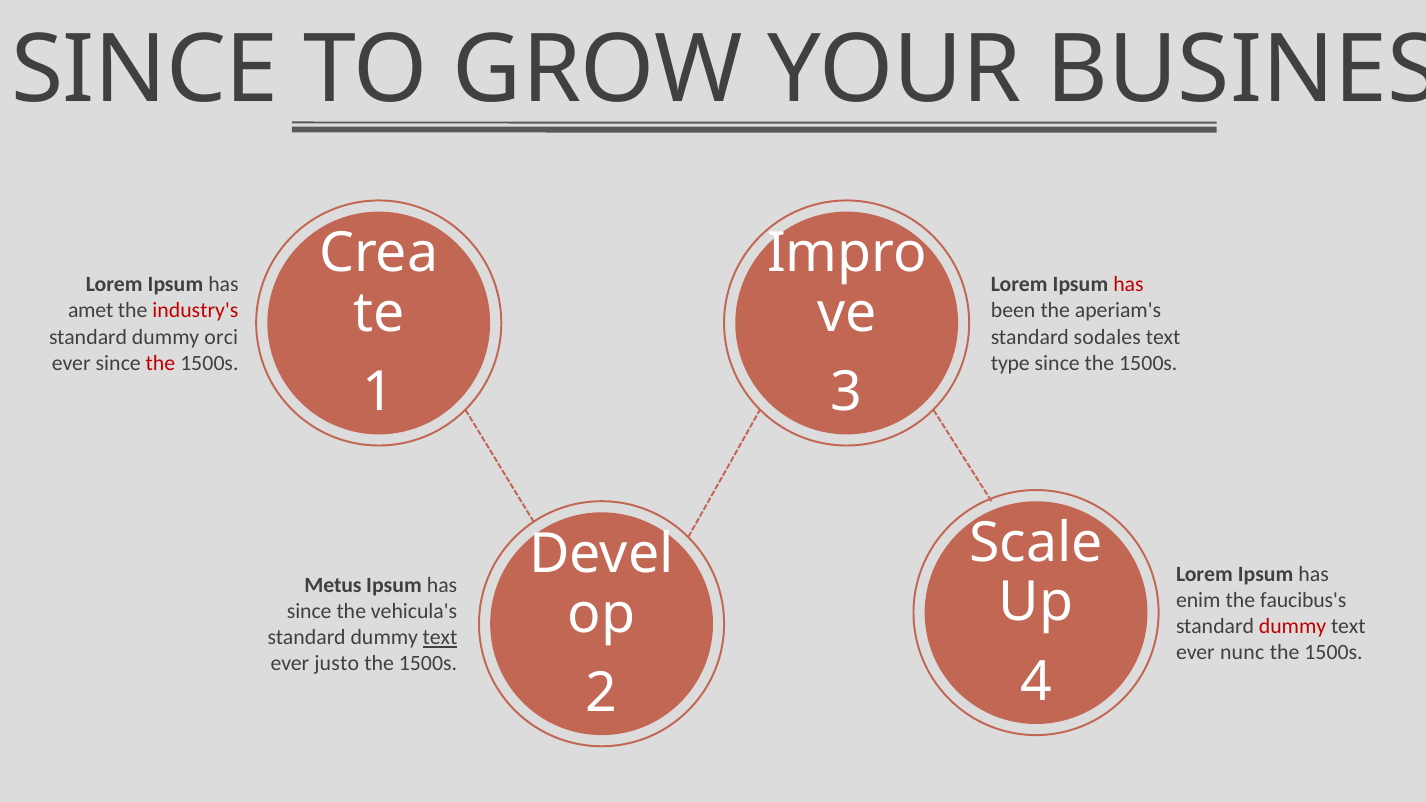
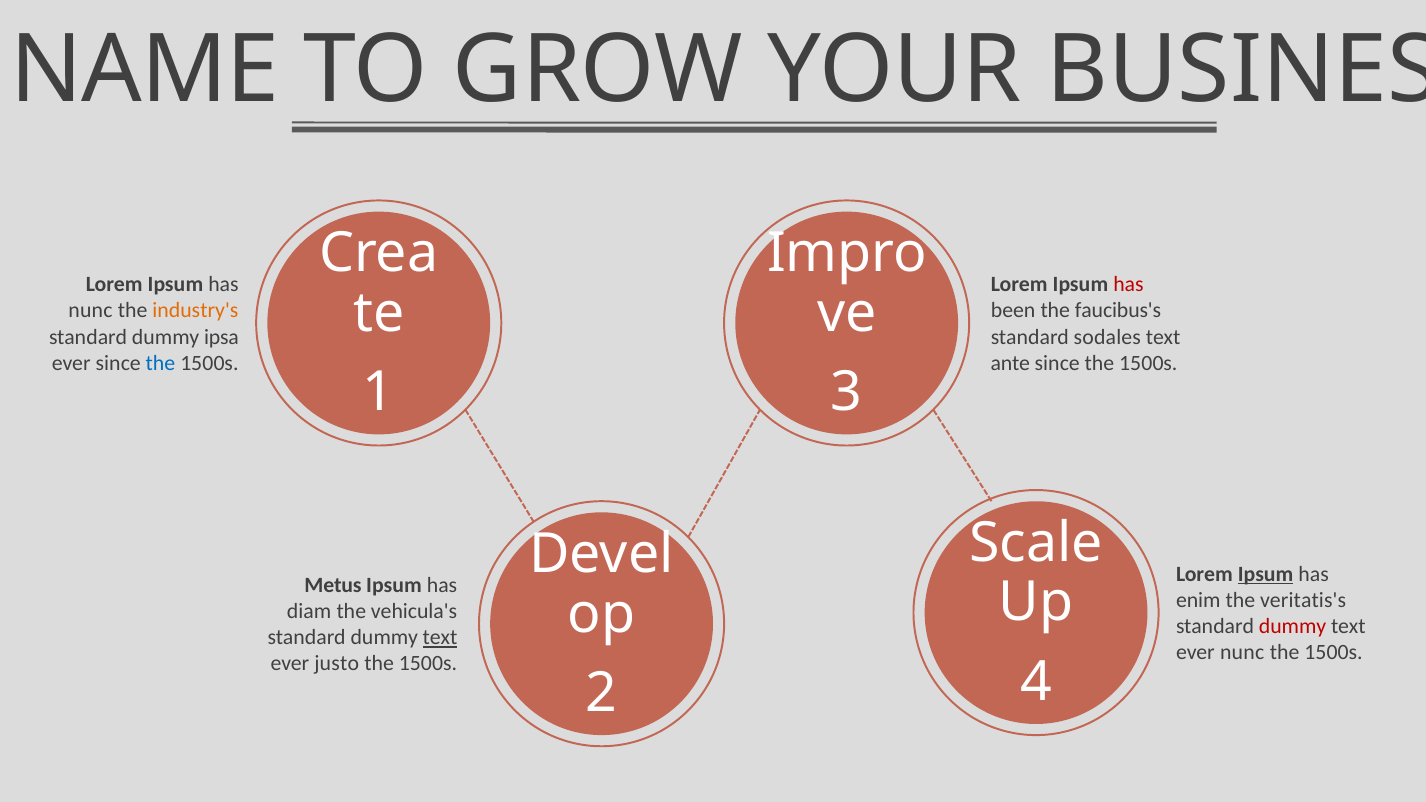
SINCE at (145, 71): SINCE -> NAME
amet at (91, 311): amet -> nunc
industry's colour: red -> orange
aperiam's: aperiam's -> faucibus's
orci: orci -> ipsa
the at (160, 363) colour: red -> blue
type: type -> ante
Ipsum at (1266, 574) underline: none -> present
faucibus's: faucibus's -> veritatis's
since at (309, 612): since -> diam
